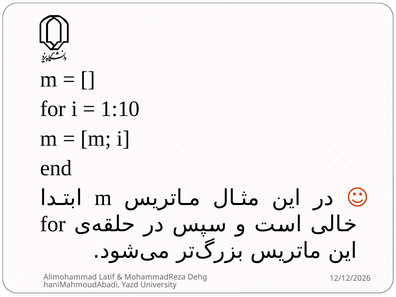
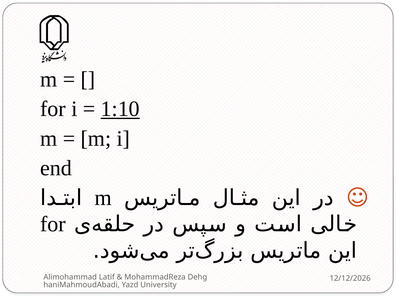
1:10 underline: none -> present
